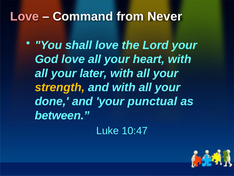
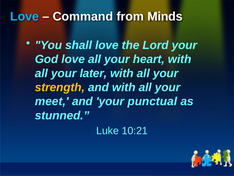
Love at (25, 16) colour: pink -> light blue
Never: Never -> Minds
done: done -> meet
between: between -> stunned
10:47: 10:47 -> 10:21
